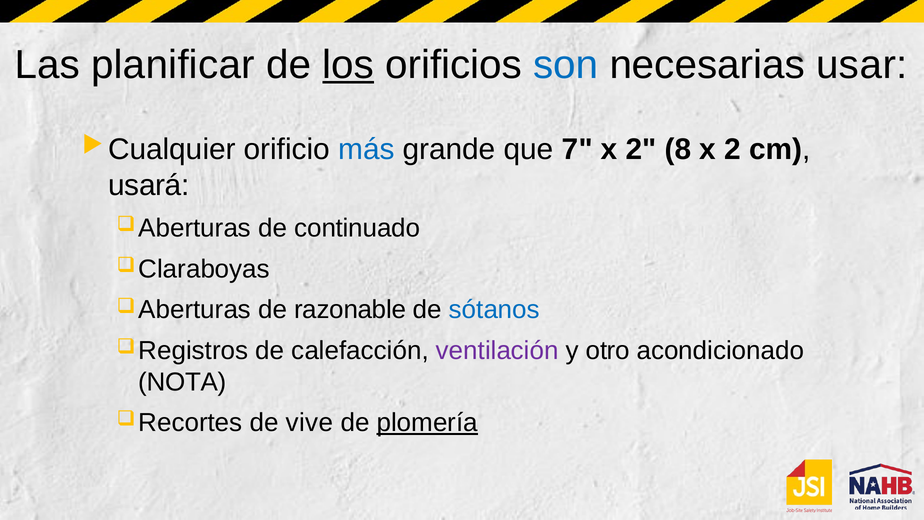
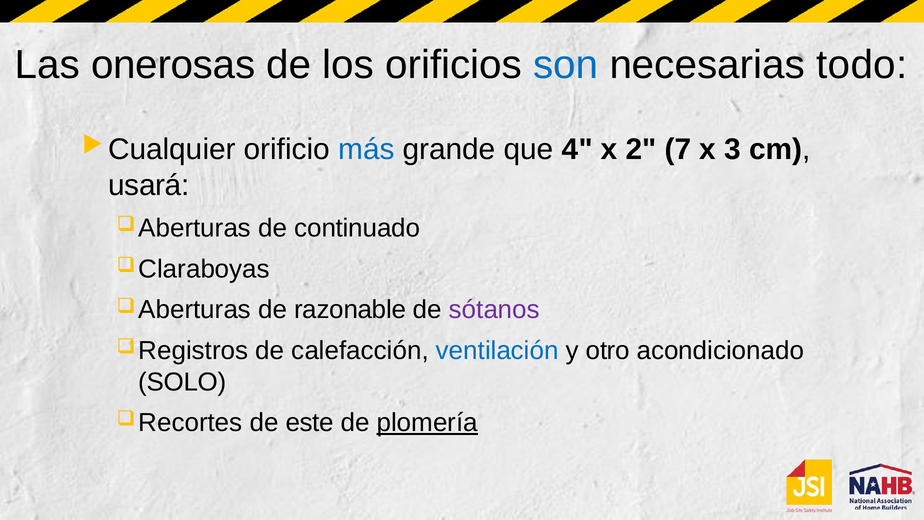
planificar: planificar -> onerosas
los underline: present -> none
usar: usar -> todo
7: 7 -> 4
8: 8 -> 7
2 at (733, 149): 2 -> 3
sótanos colour: blue -> purple
ventilación colour: purple -> blue
NOTA: NOTA -> SOLO
vive: vive -> este
